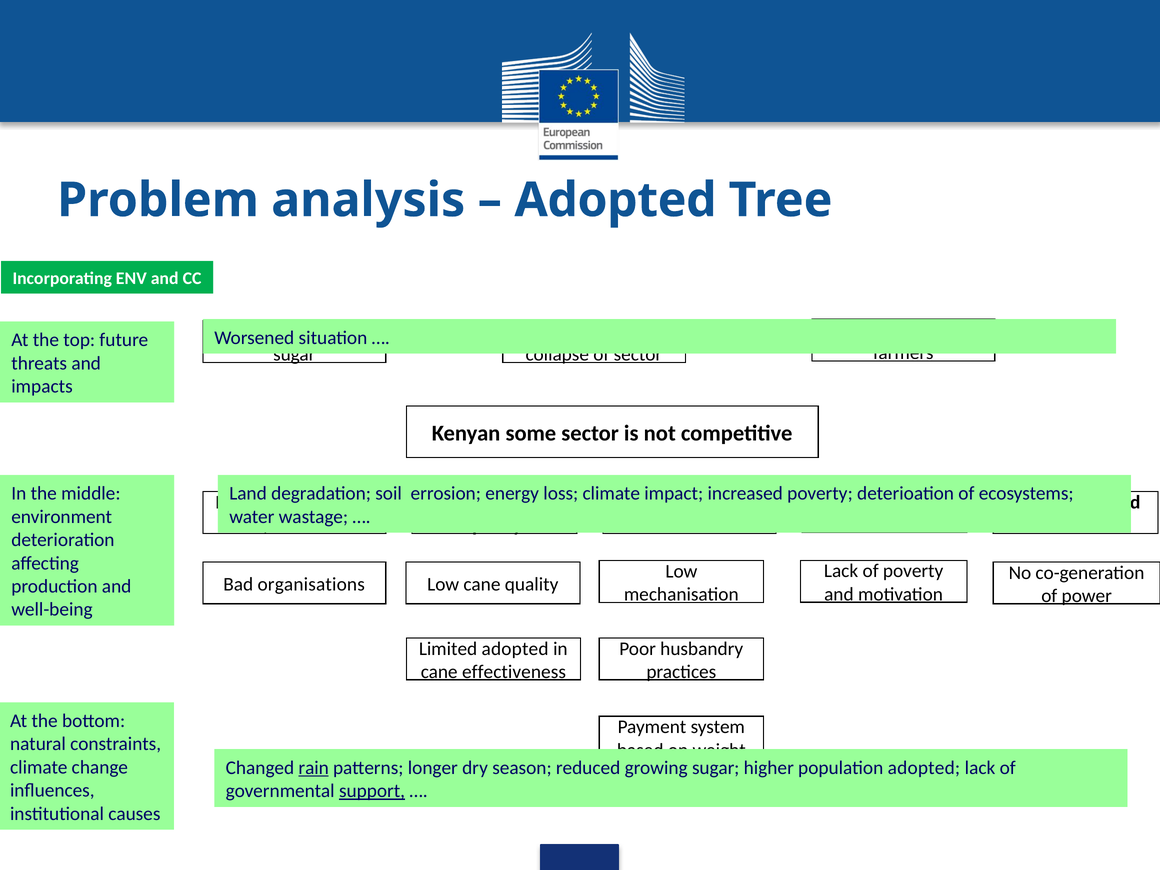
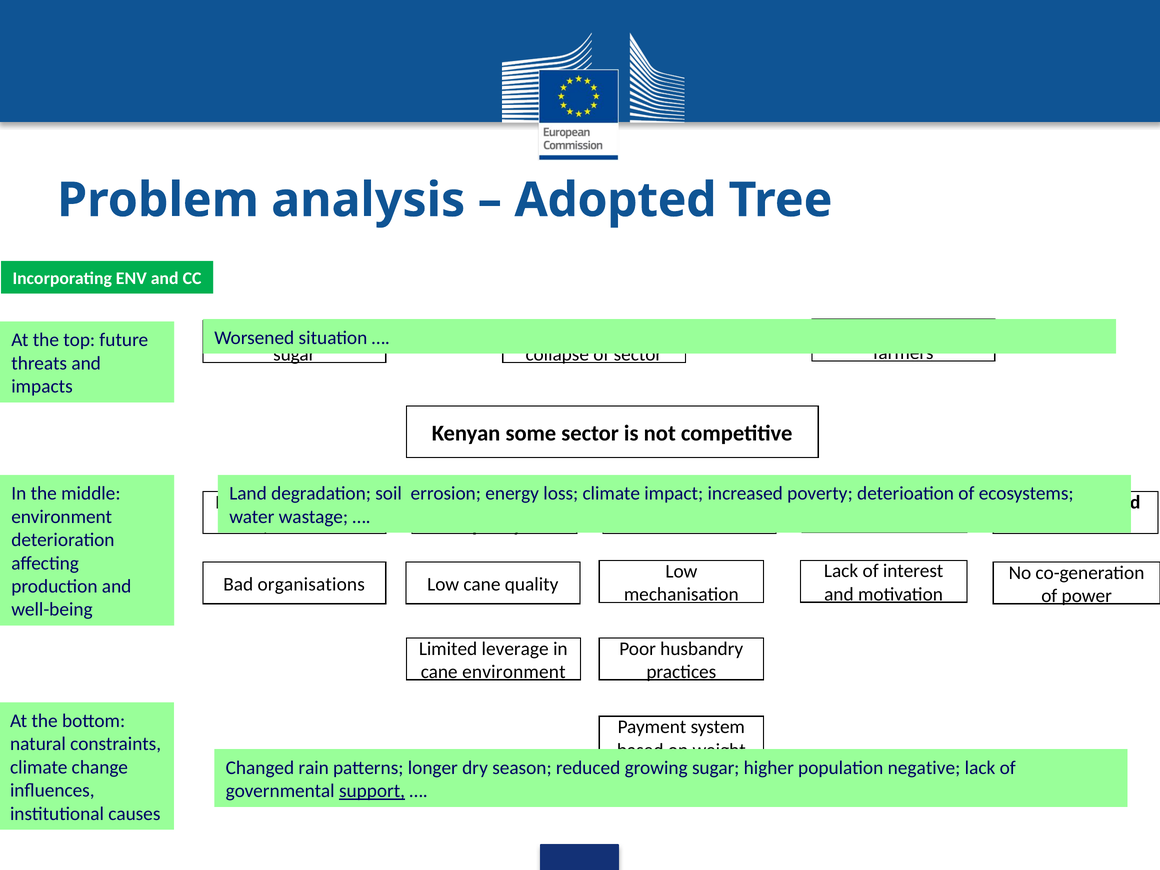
of poverty: poverty -> interest
Limited adopted: adopted -> leverage
cane effectiveness: effectiveness -> environment
rain underline: present -> none
population adopted: adopted -> negative
